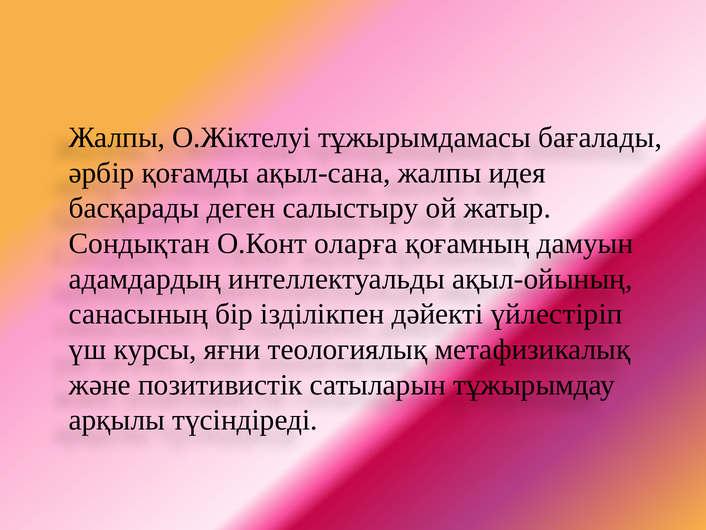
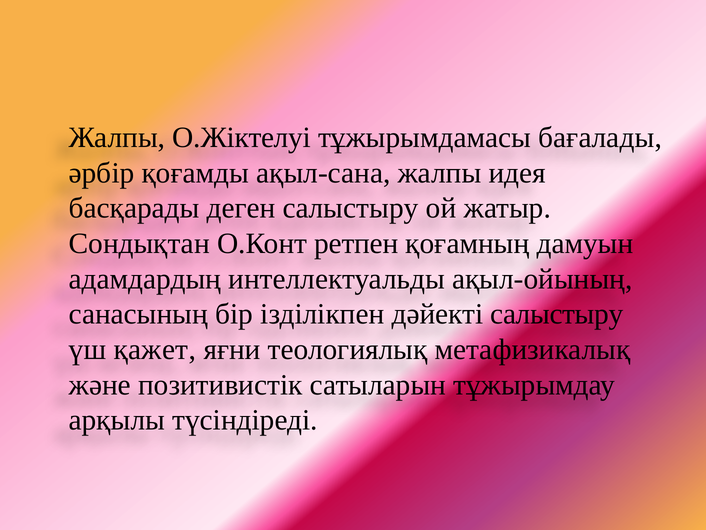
оларға: оларға -> ретпен
дәйекті үйлестіріп: үйлестіріп -> салыстыру
курсы: курсы -> қажет
